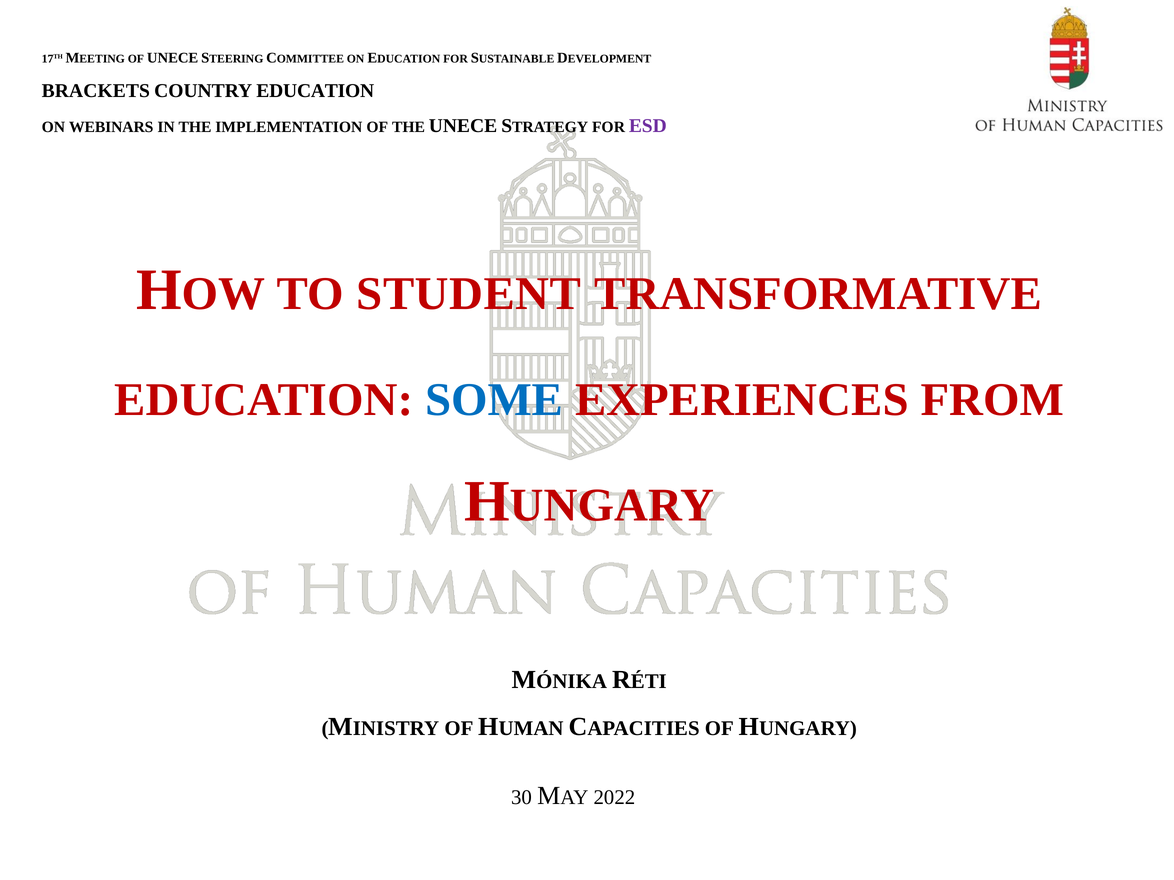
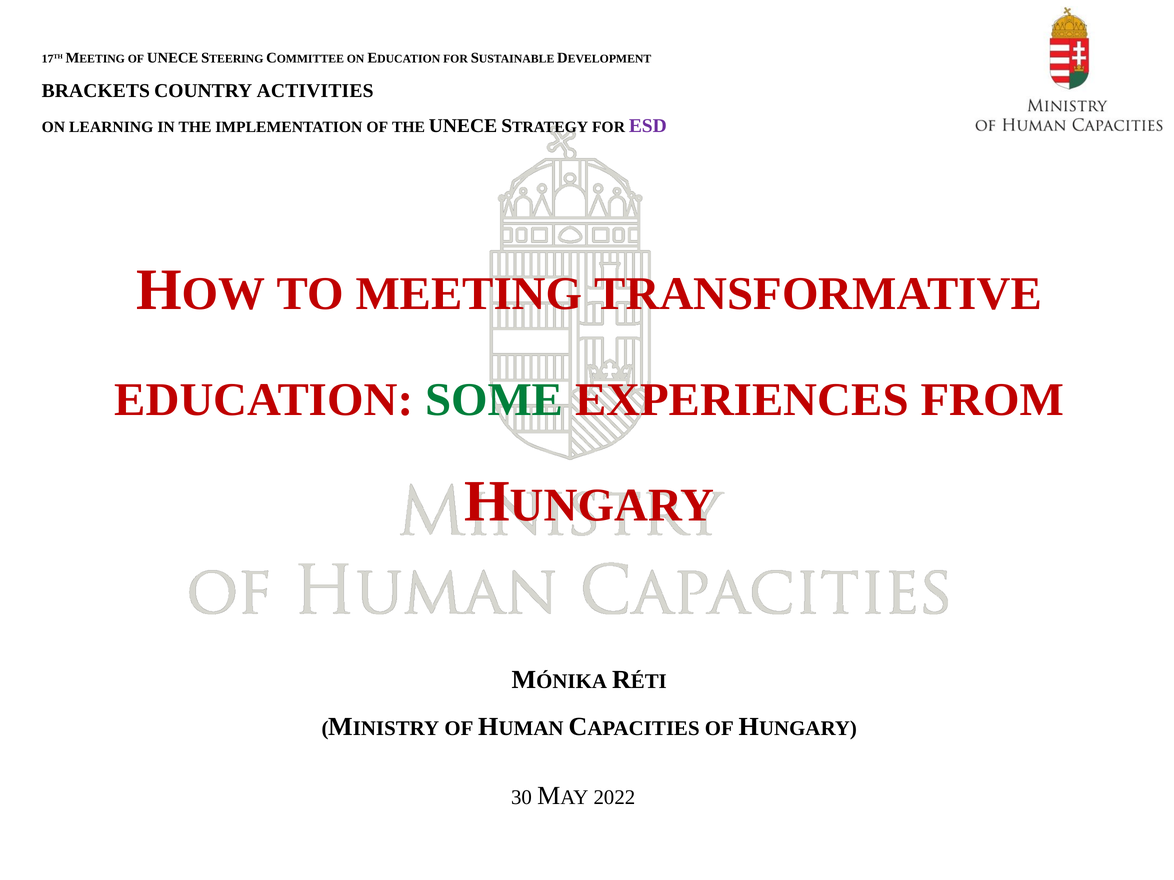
COUNTRY EDUCATION: EDUCATION -> ACTIVITIES
WEBINARS: WEBINARS -> LEARNING
TO STUDENT: STUDENT -> MEETING
SOME colour: blue -> green
